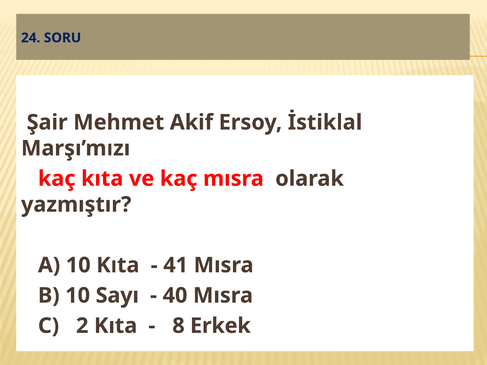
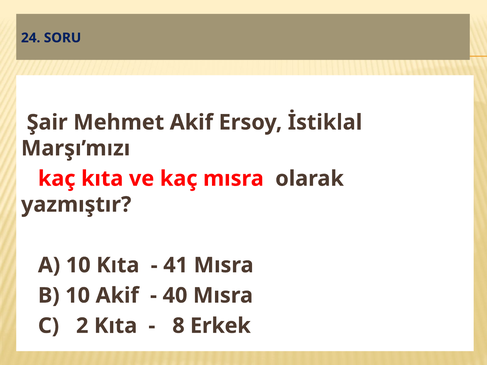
10 Sayı: Sayı -> Akif
